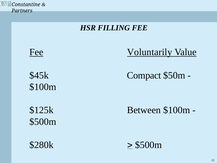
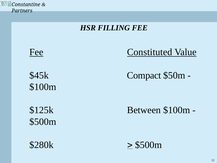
Voluntarily: Voluntarily -> Constituted
